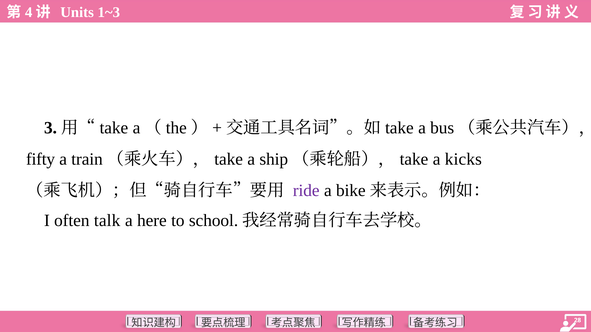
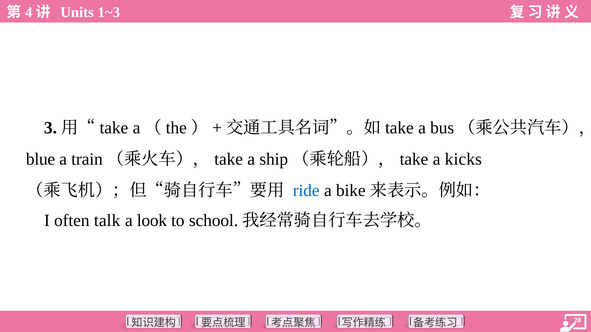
fifty: fifty -> blue
ride colour: purple -> blue
here: here -> look
